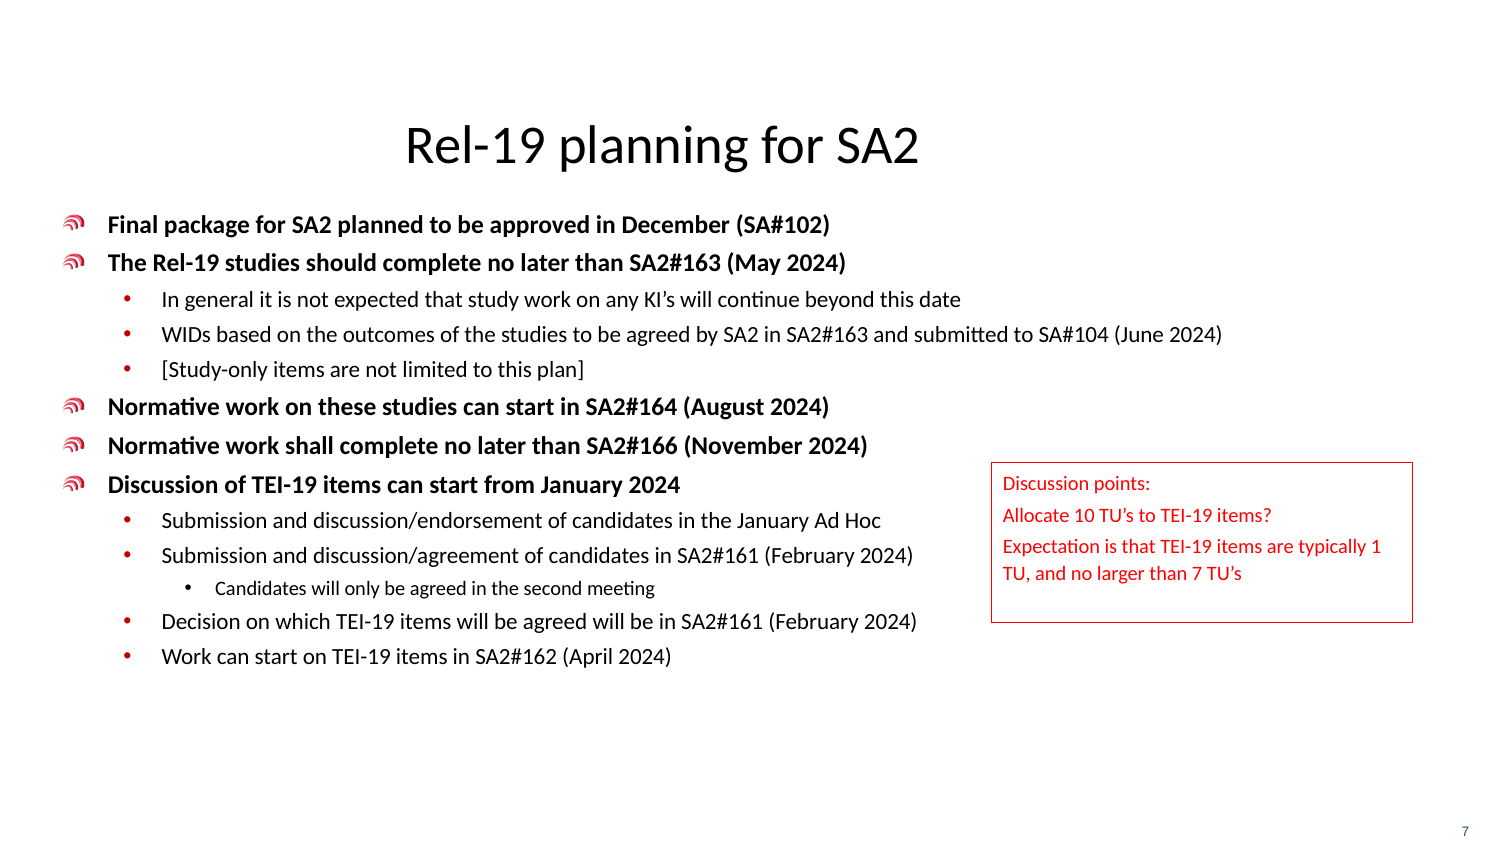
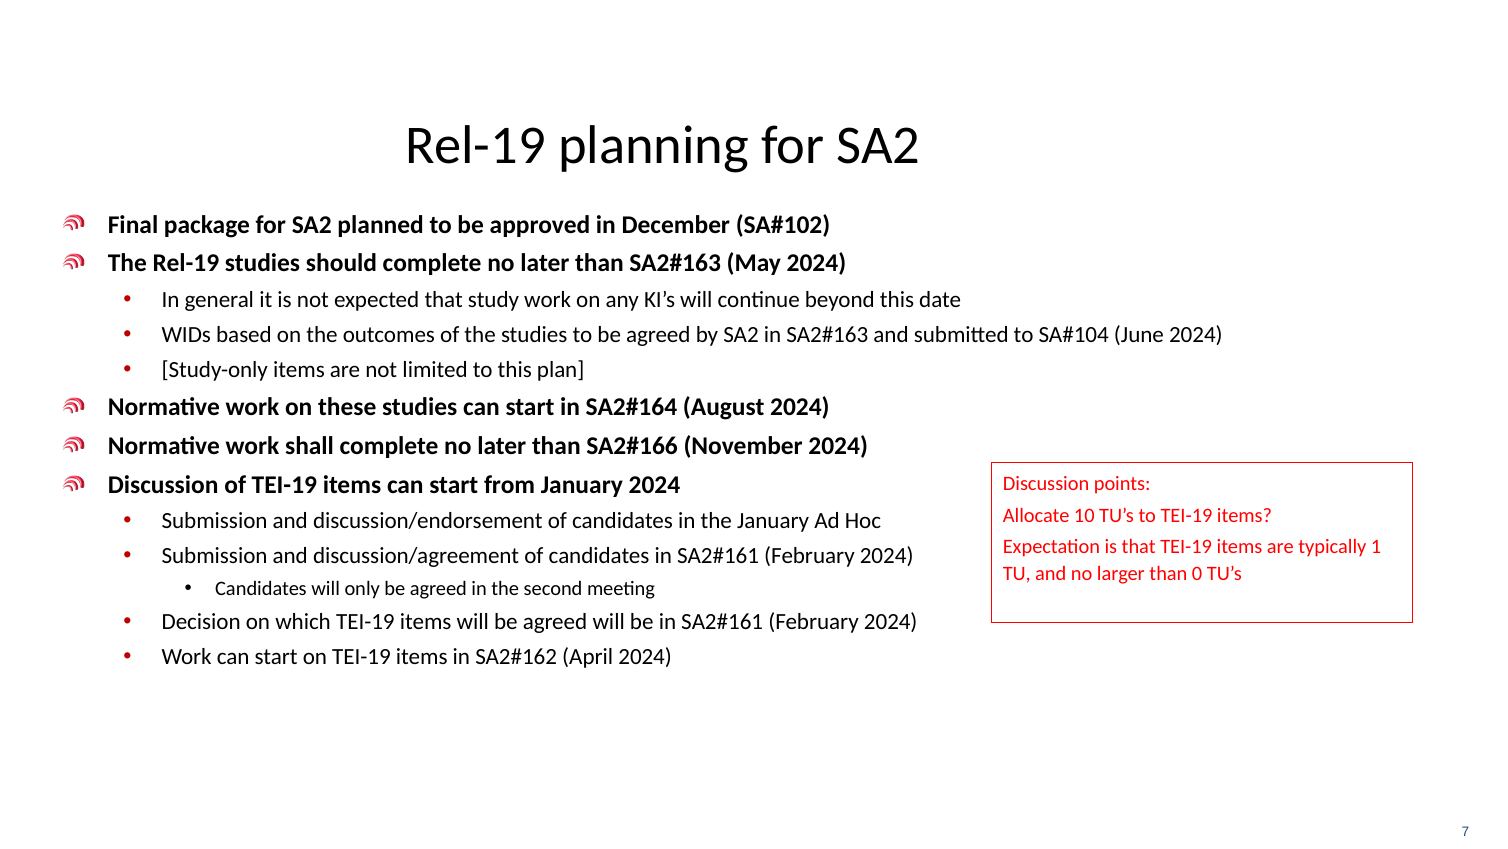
than 7: 7 -> 0
